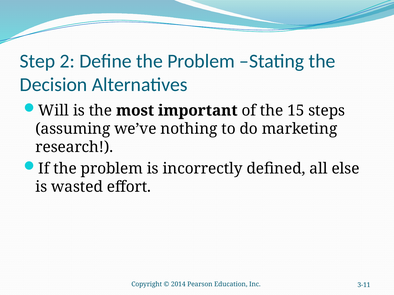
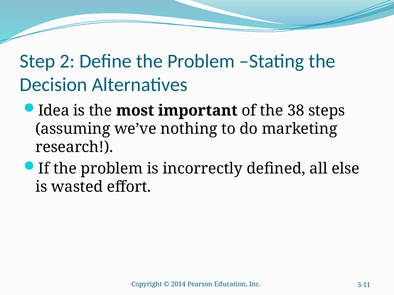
Will: Will -> Idea
15: 15 -> 38
